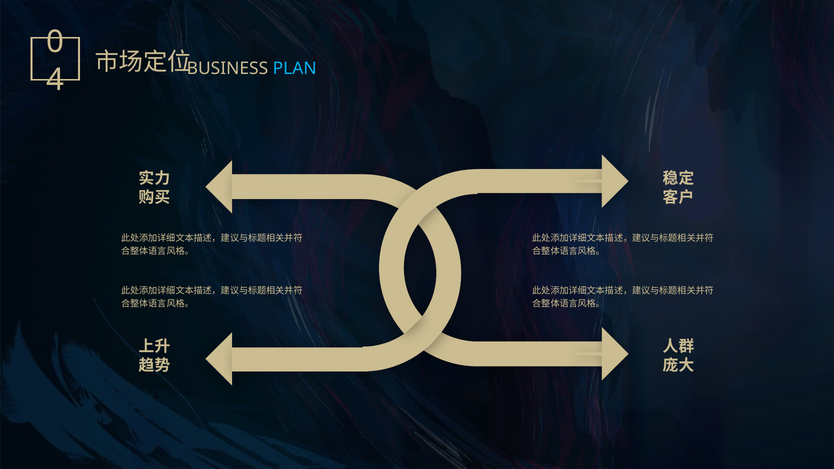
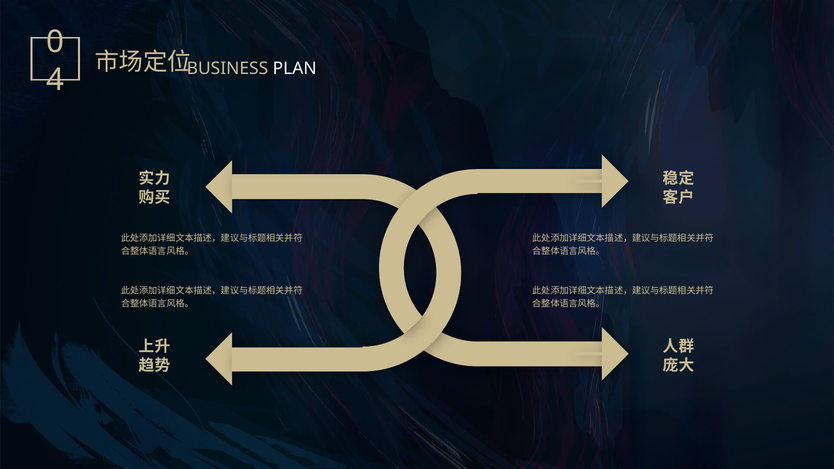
PLAN colour: light blue -> white
